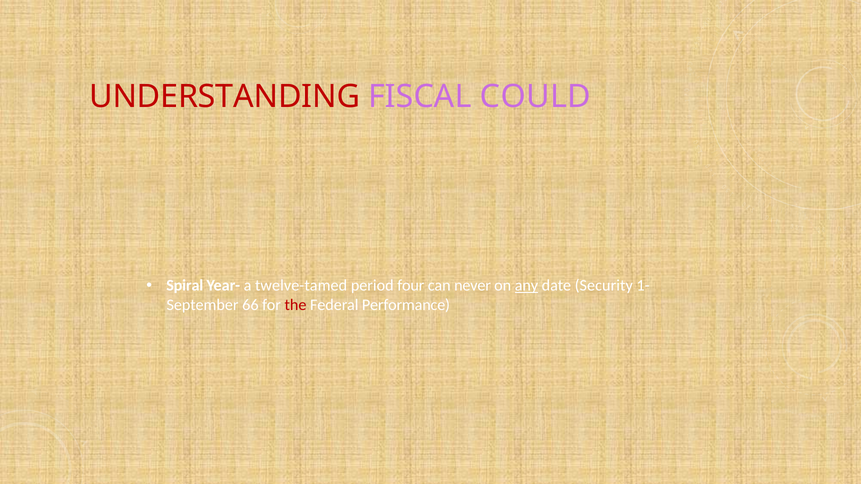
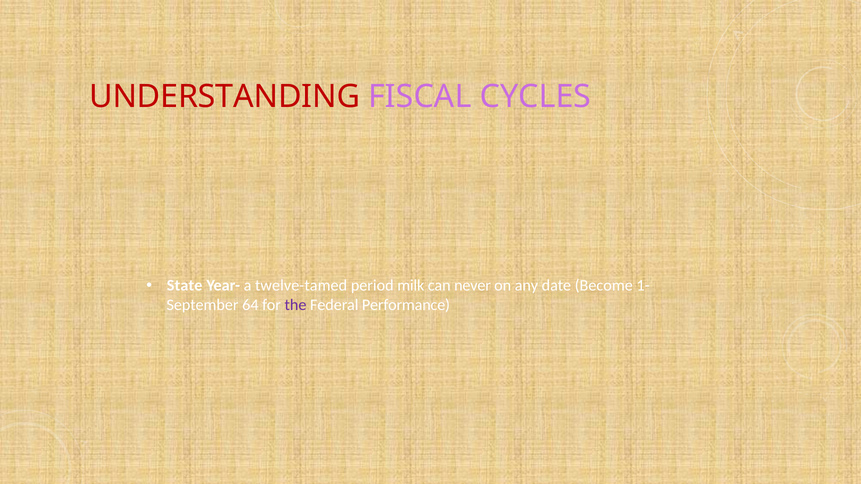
COULD: COULD -> CYCLES
Spiral: Spiral -> State
four: four -> milk
any underline: present -> none
Security: Security -> Become
66: 66 -> 64
the colour: red -> purple
